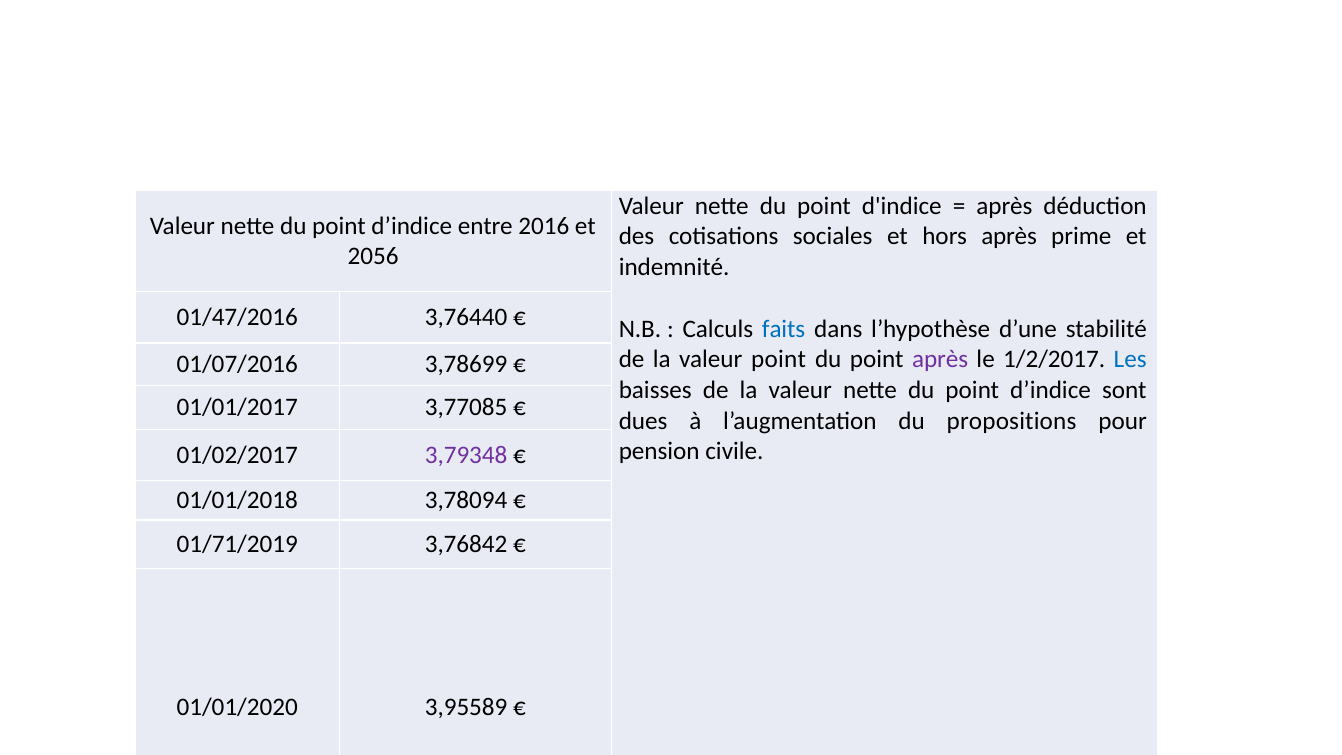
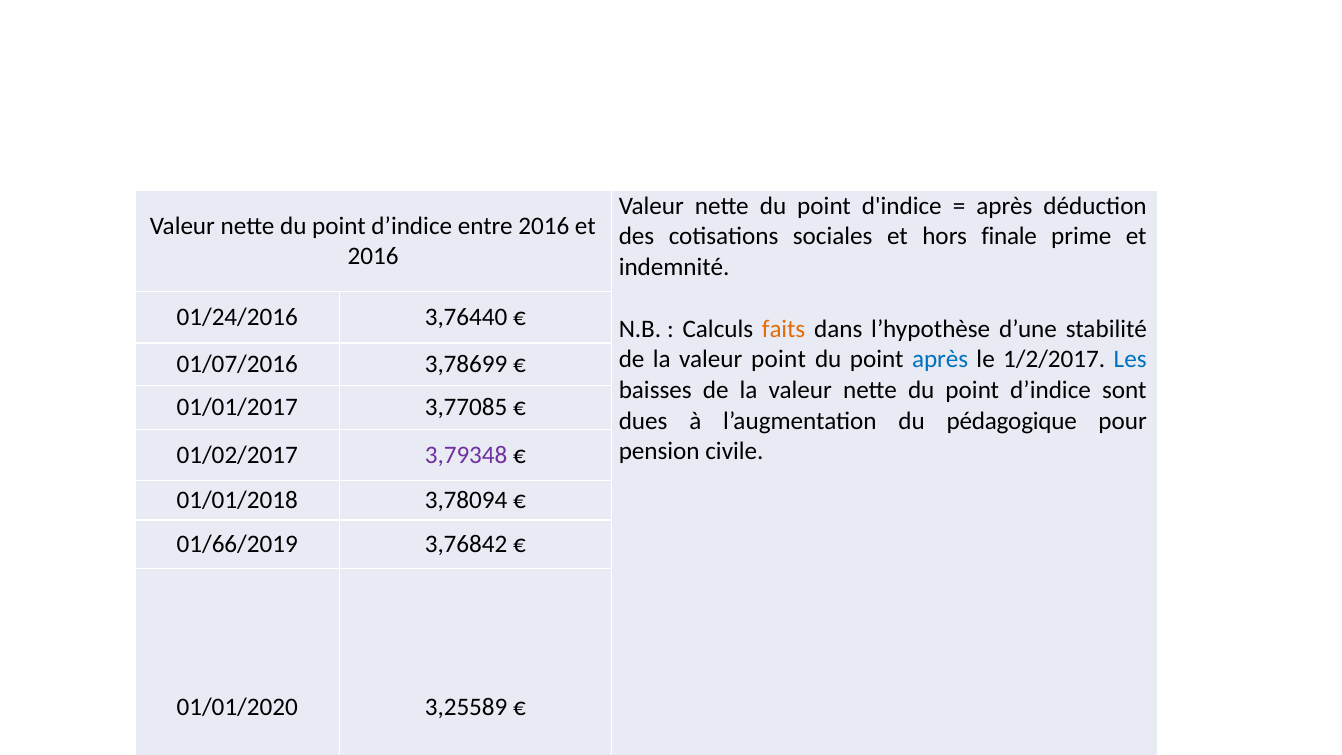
hors après: après -> finale
2056 at (373, 257): 2056 -> 2016
01/47/2016: 01/47/2016 -> 01/24/2016
faits colour: blue -> orange
après at (940, 359) colour: purple -> blue
propositions: propositions -> pédagogique
01/71/2019: 01/71/2019 -> 01/66/2019
3,95589: 3,95589 -> 3,25589
